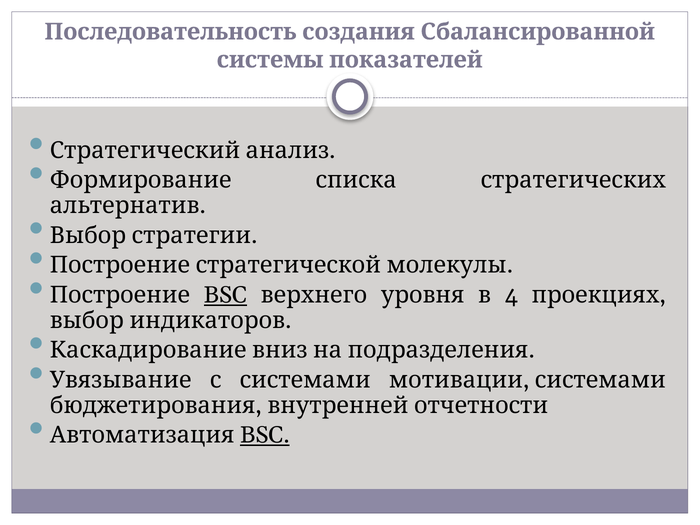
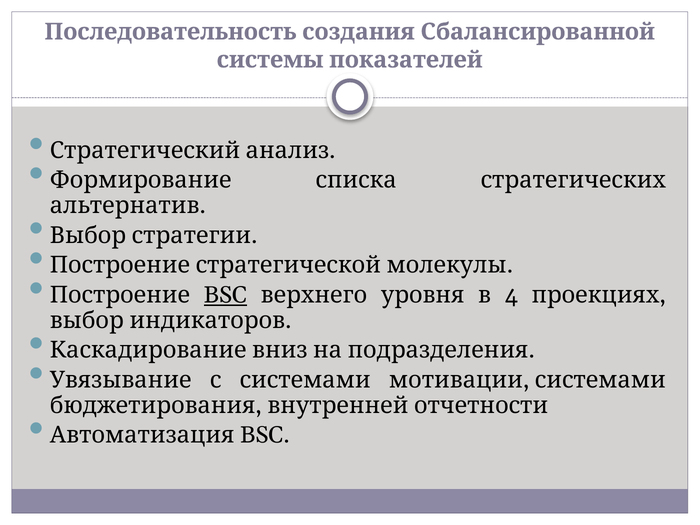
BSC at (265, 435) underline: present -> none
